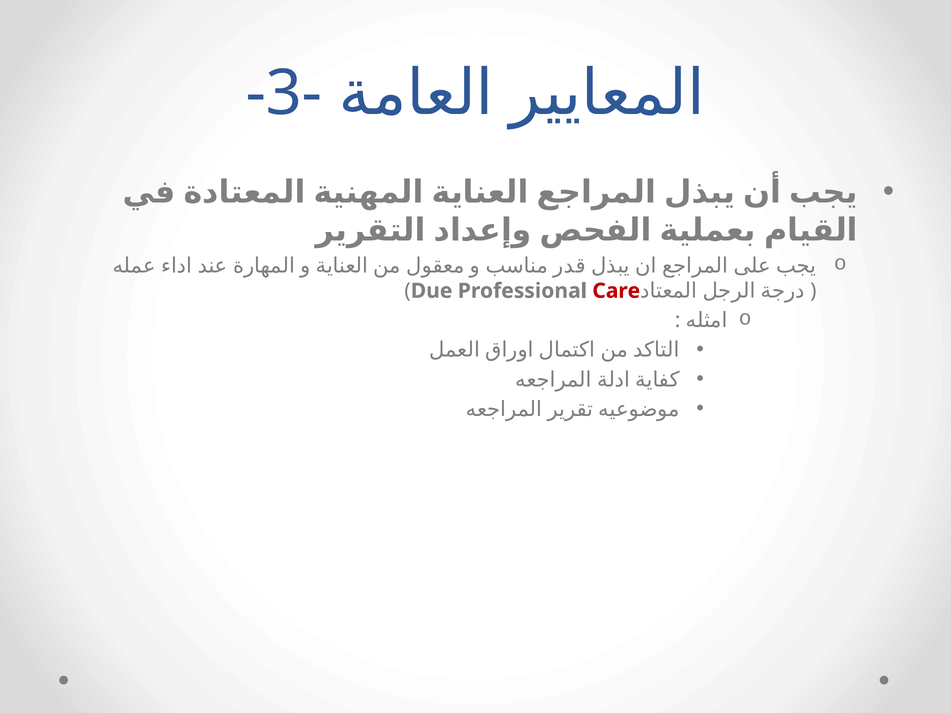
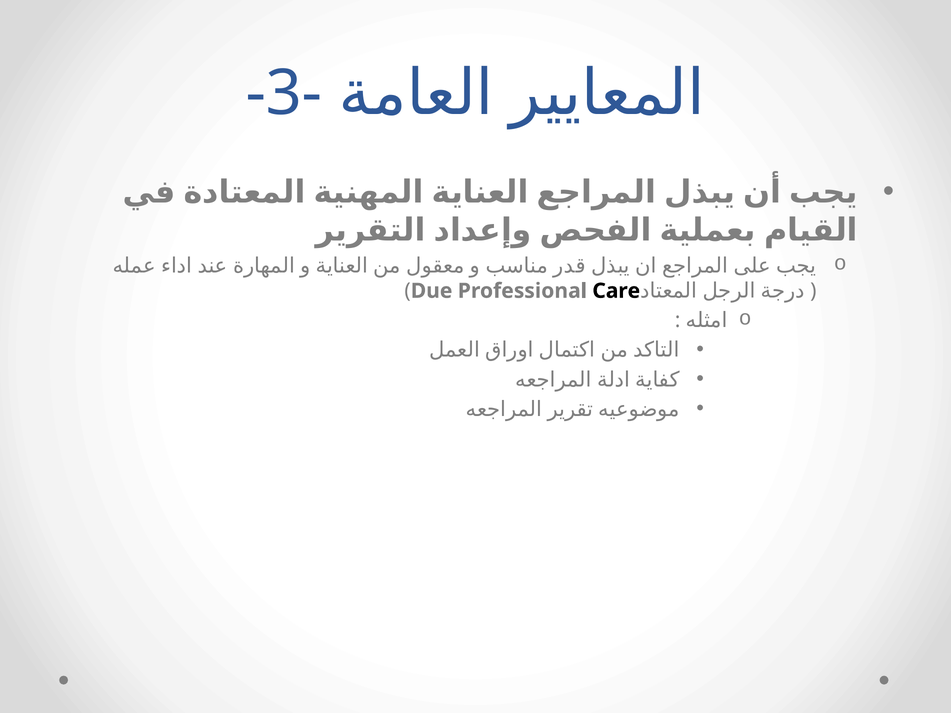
Care colour: red -> black
